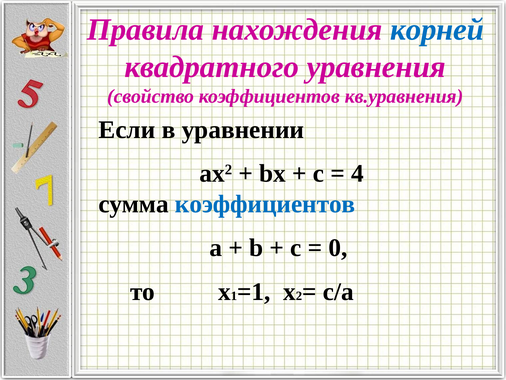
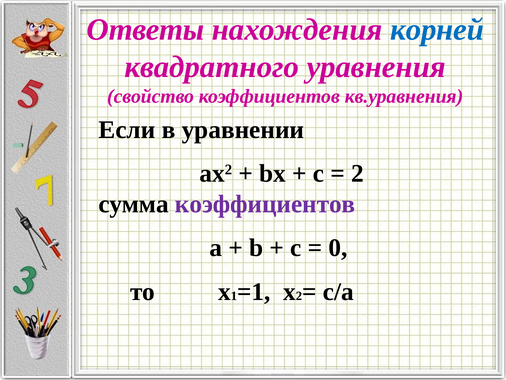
Правила: Правила -> Ответы
4 at (357, 173): 4 -> 2
коэффициентов at (265, 204) colour: blue -> purple
